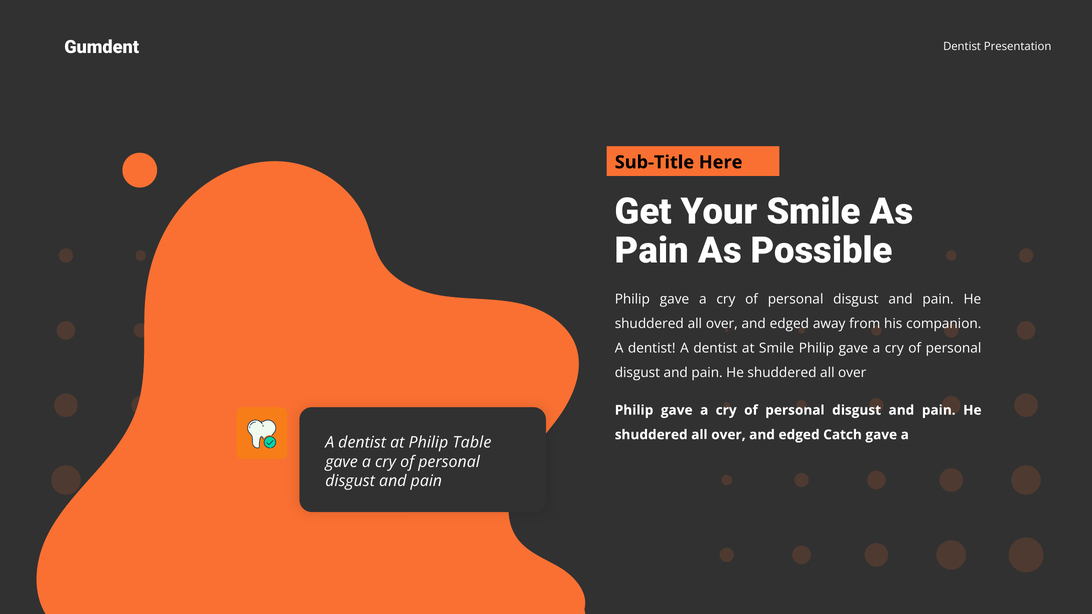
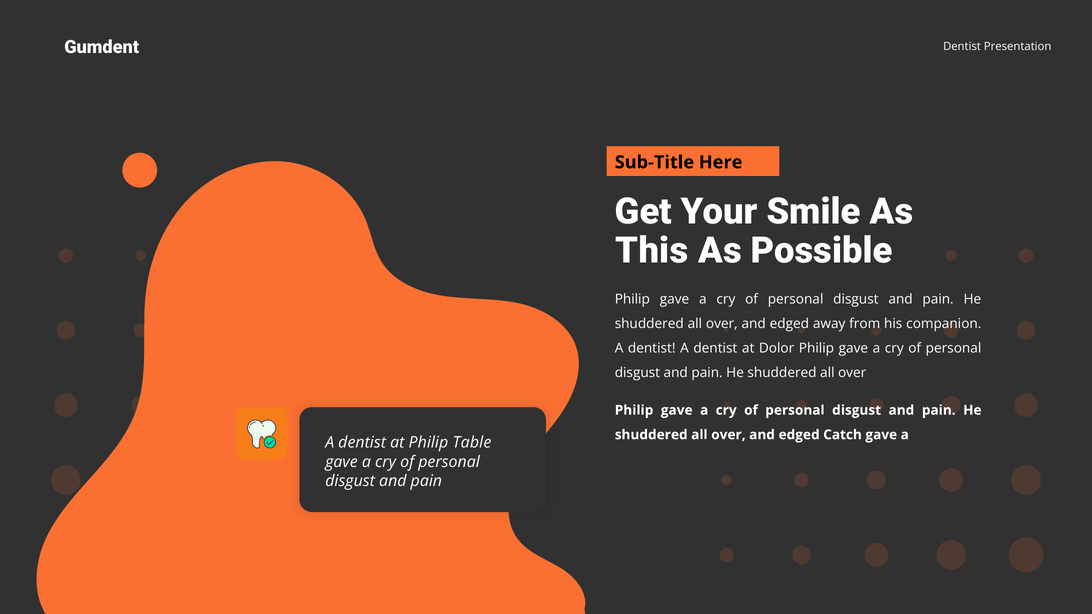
Pain at (652, 251): Pain -> This
at Smile: Smile -> Dolor
